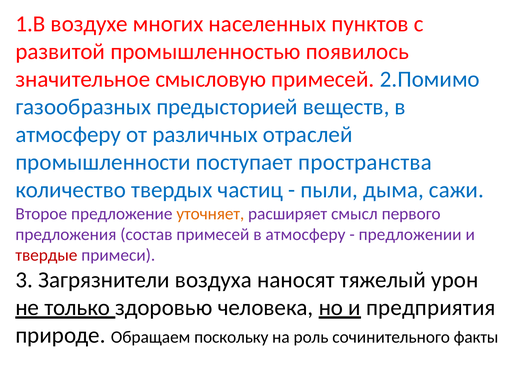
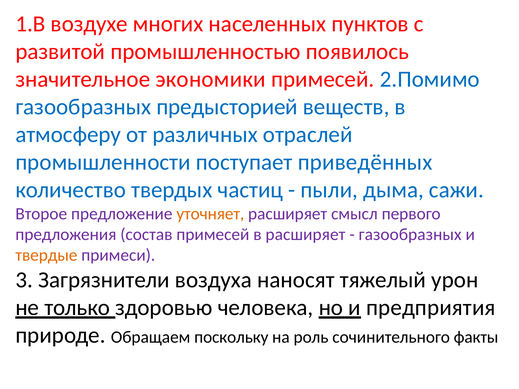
смысловую: смысловую -> экономики
пространства: пространства -> приведённых
примесей в атмосферу: атмосферу -> расширяет
предложении at (410, 235): предложении -> газообразных
твердые colour: red -> orange
